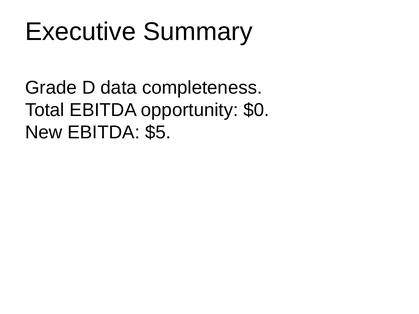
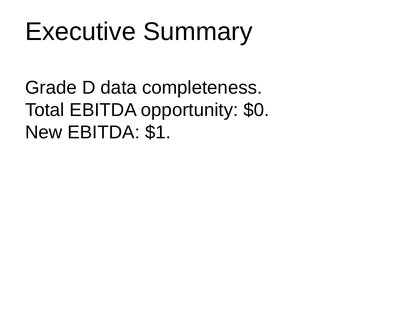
$5: $5 -> $1
